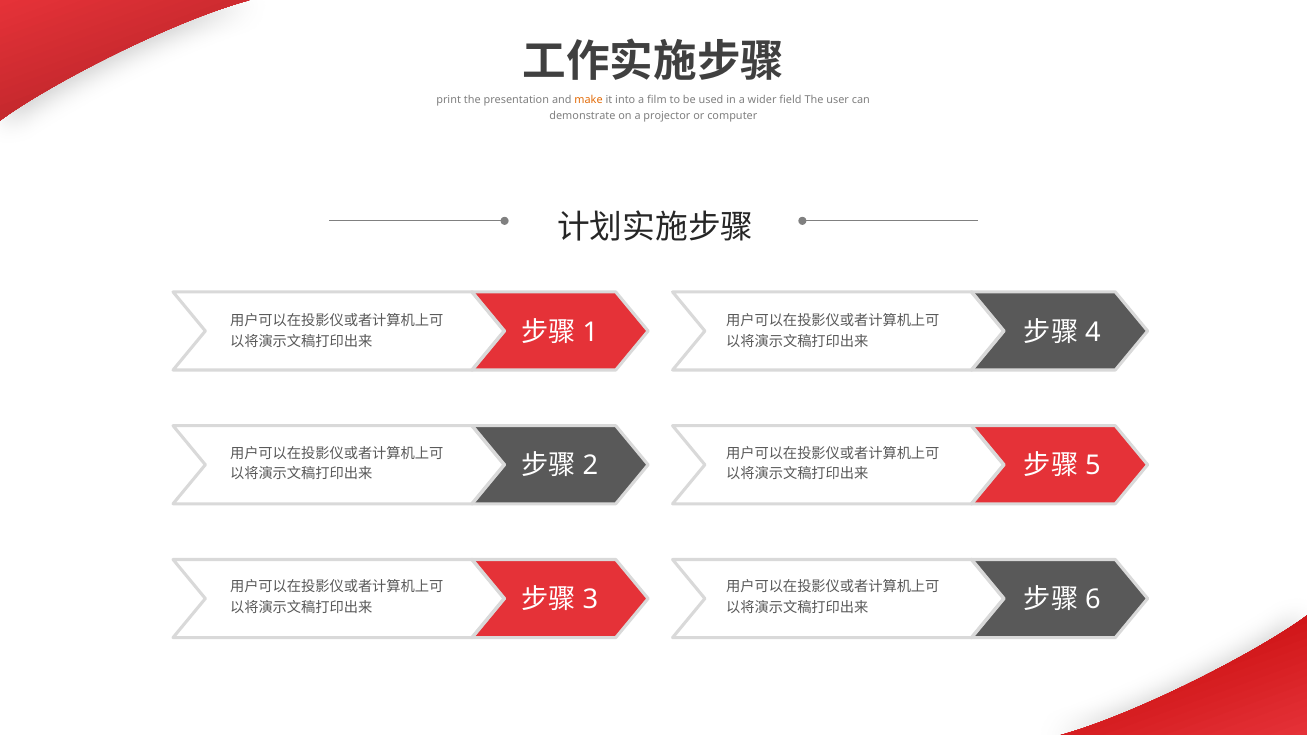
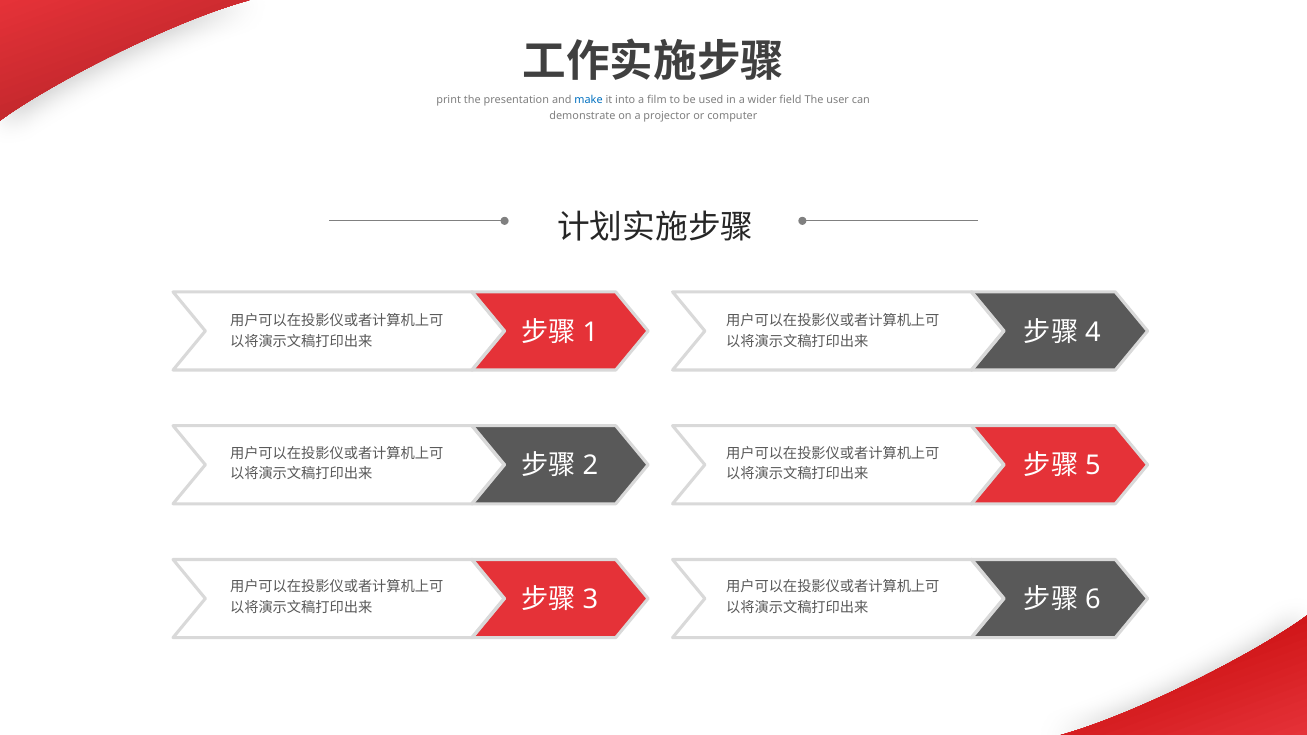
make colour: orange -> blue
